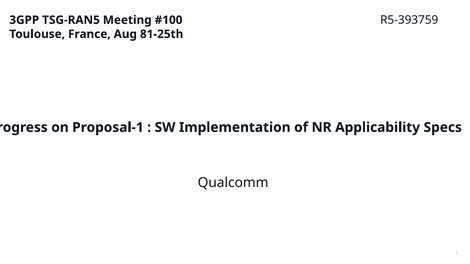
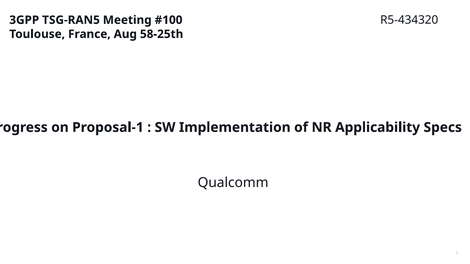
R5-393759: R5-393759 -> R5-434320
81-25th: 81-25th -> 58-25th
